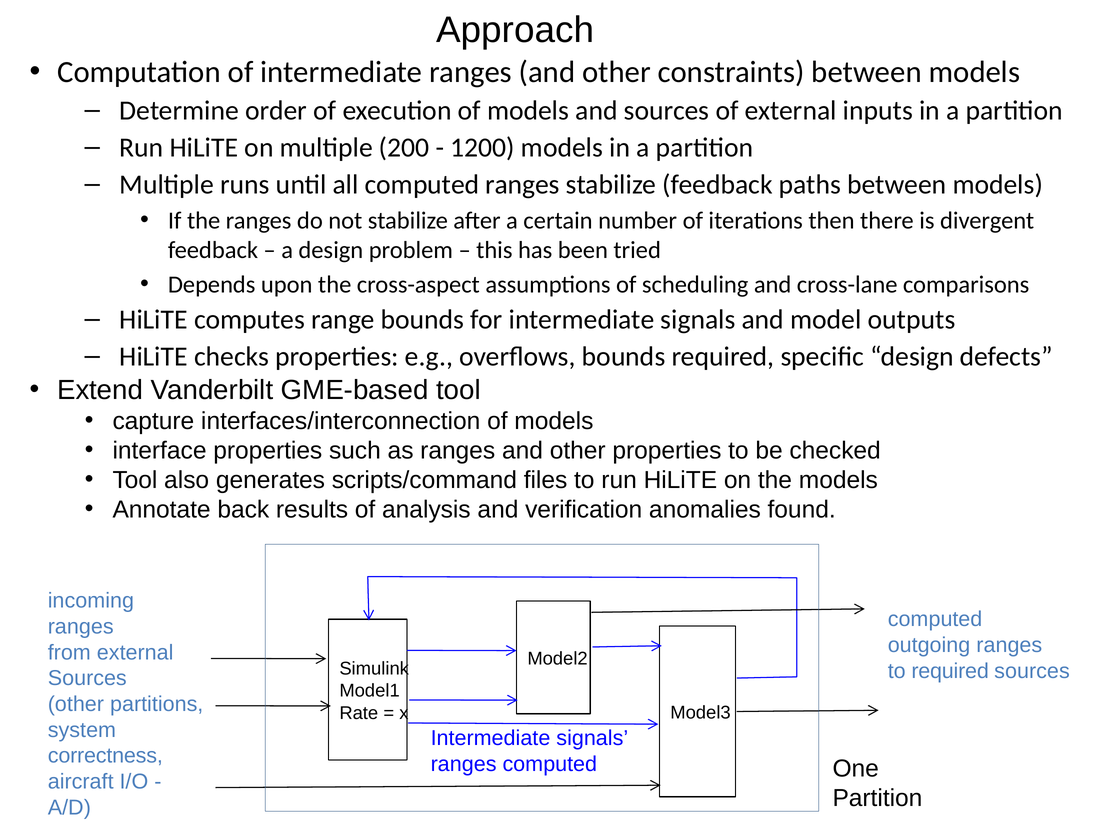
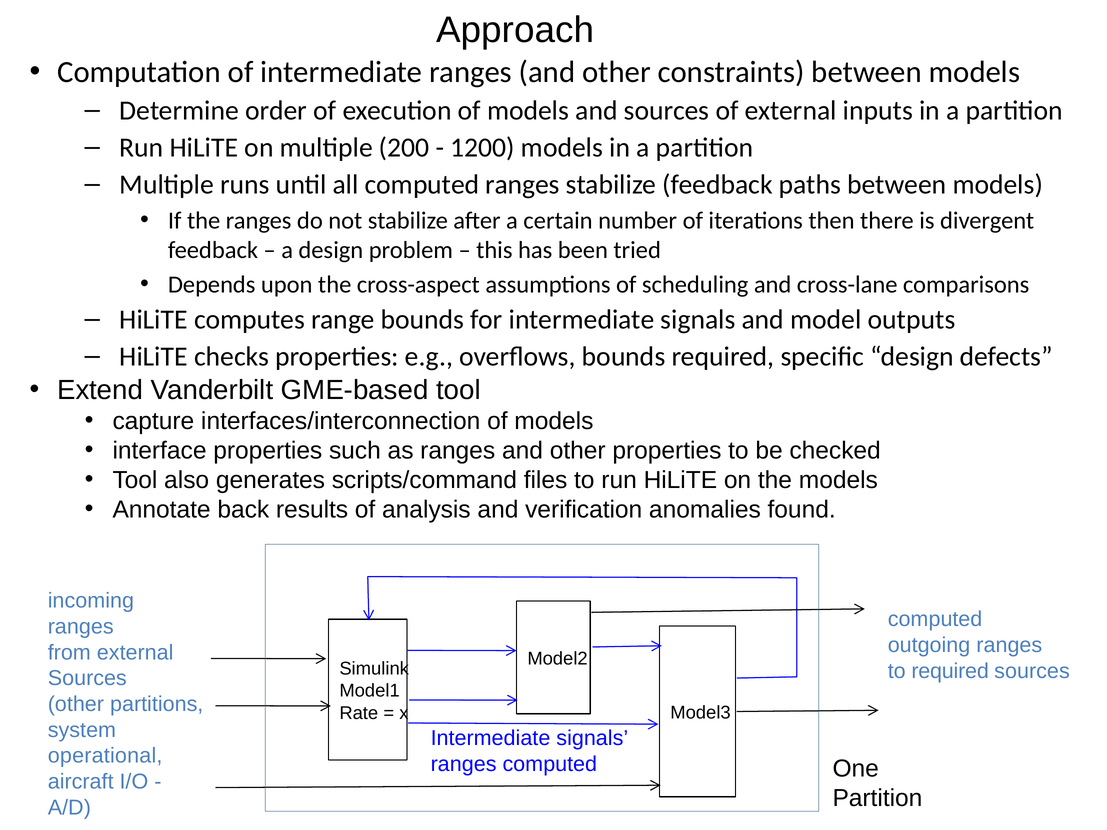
correctness: correctness -> operational
